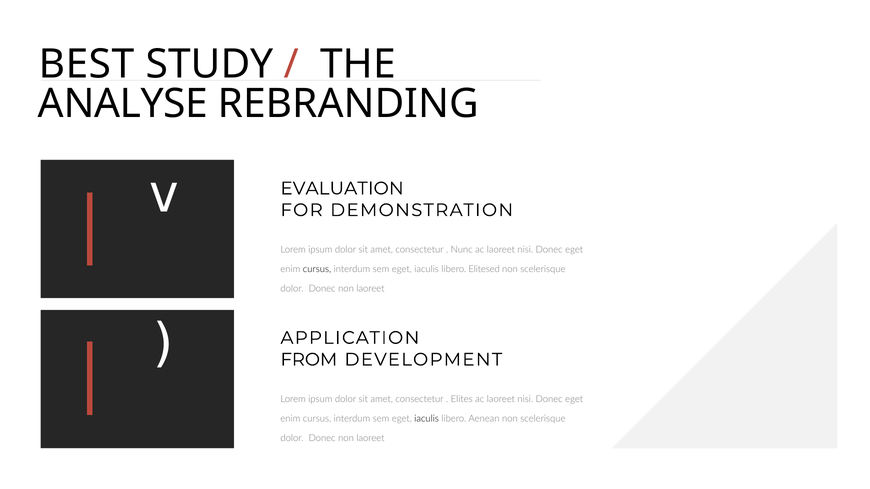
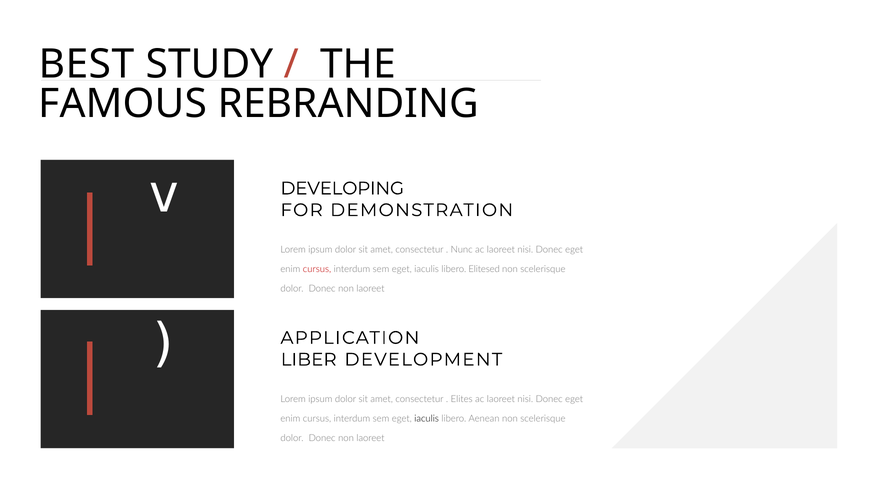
ANALYSE: ANALYSE -> FAMOUS
EVALUATION: EVALUATION -> DEVELOPING
cursus at (317, 270) colour: black -> red
FROM: FROM -> LIBER
